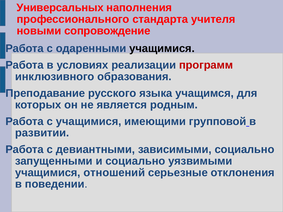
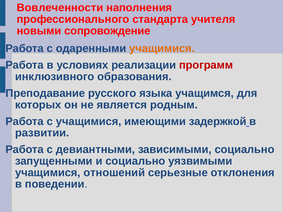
Универсальных: Универсальных -> Вовлеченности
учащимися at (162, 49) colour: black -> orange
групповой: групповой -> задержкой
